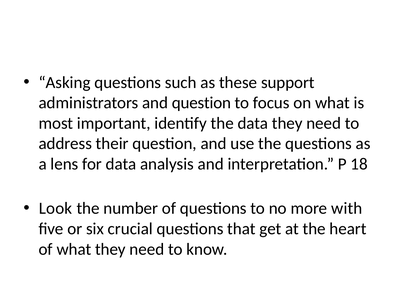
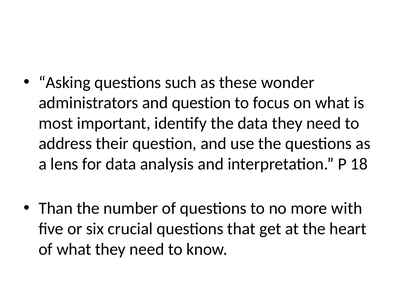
support: support -> wonder
Look: Look -> Than
